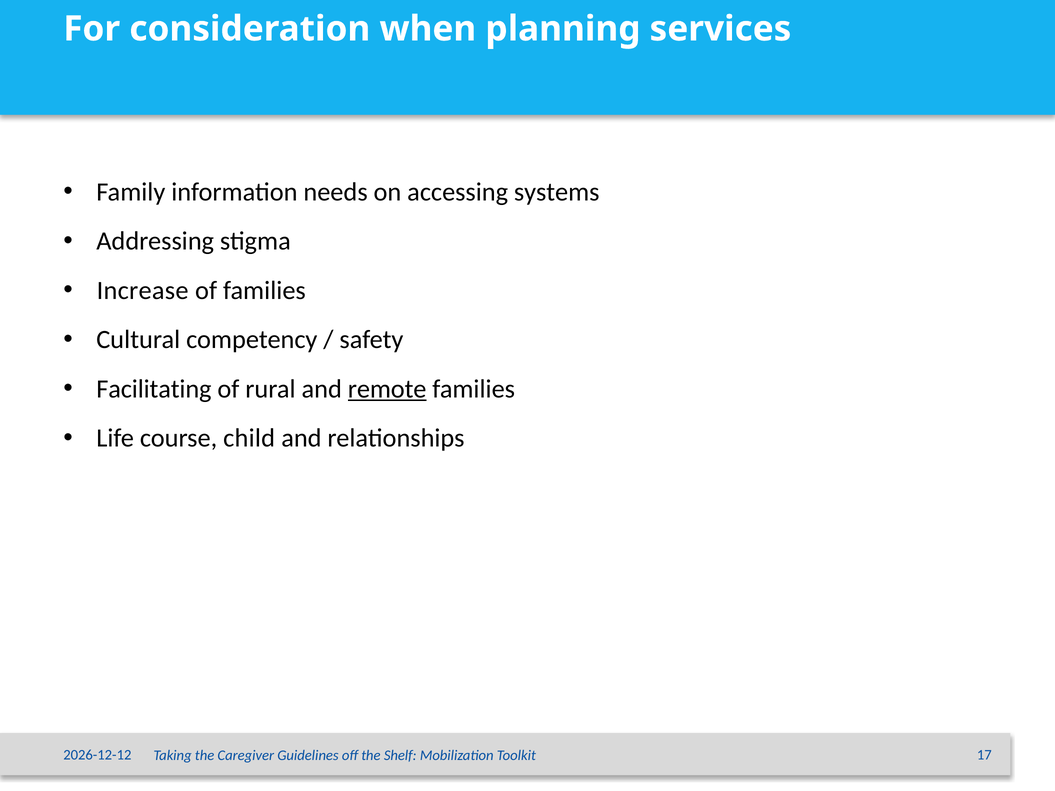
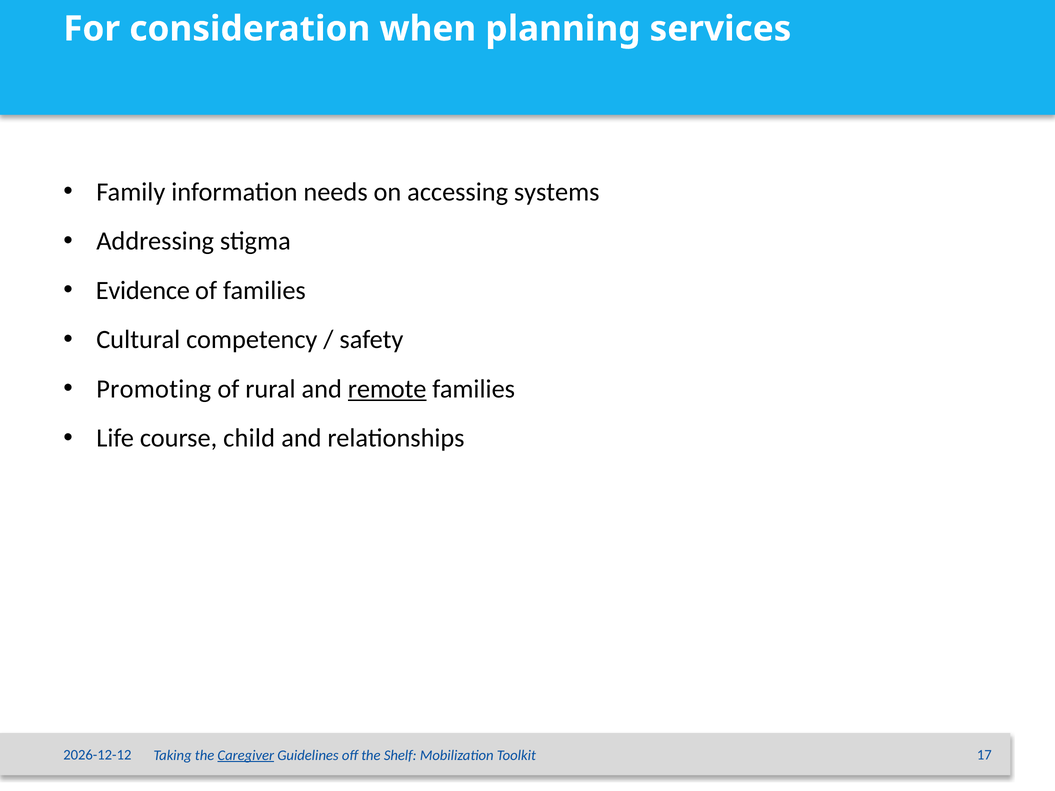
Increase: Increase -> Evidence
Facilitating: Facilitating -> Promoting
Caregiver underline: none -> present
